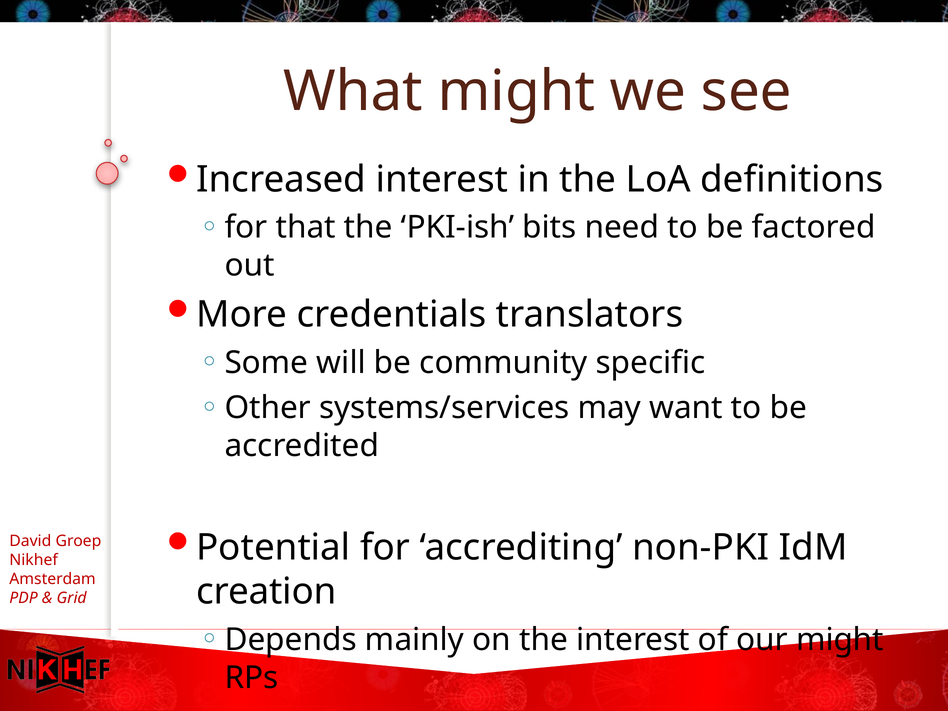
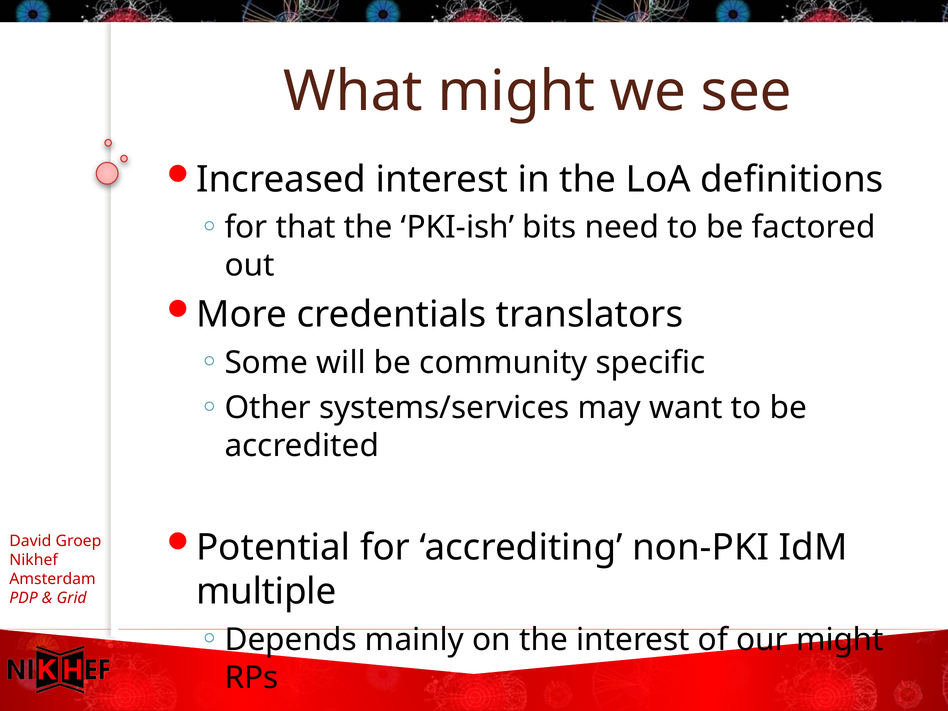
creation: creation -> multiple
